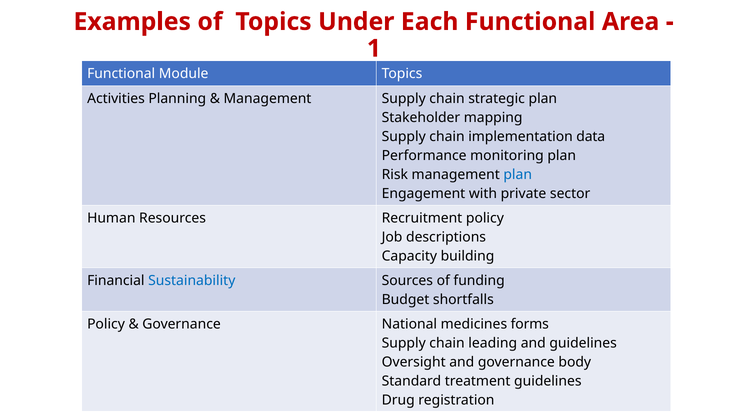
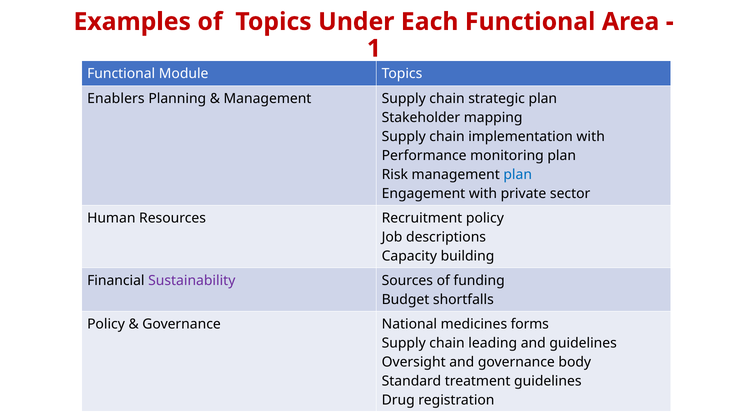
Activities: Activities -> Enablers
implementation data: data -> with
Sustainability colour: blue -> purple
